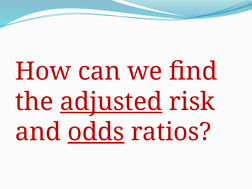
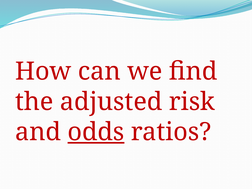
adjusted underline: present -> none
